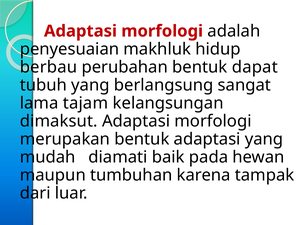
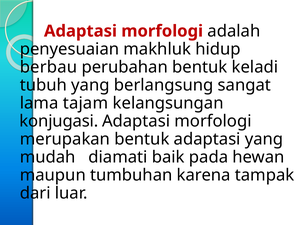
dapat: dapat -> keladi
dimaksut: dimaksut -> konjugasi
